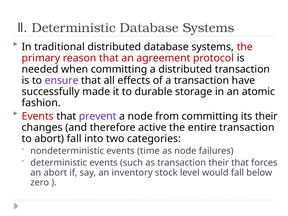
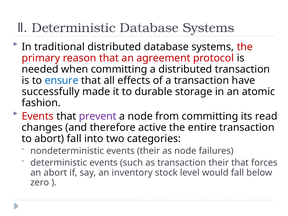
ensure colour: purple -> blue
its their: their -> read
events time: time -> their
